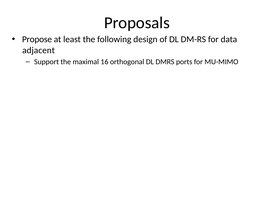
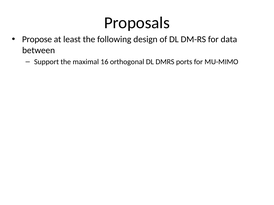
adjacent: adjacent -> between
